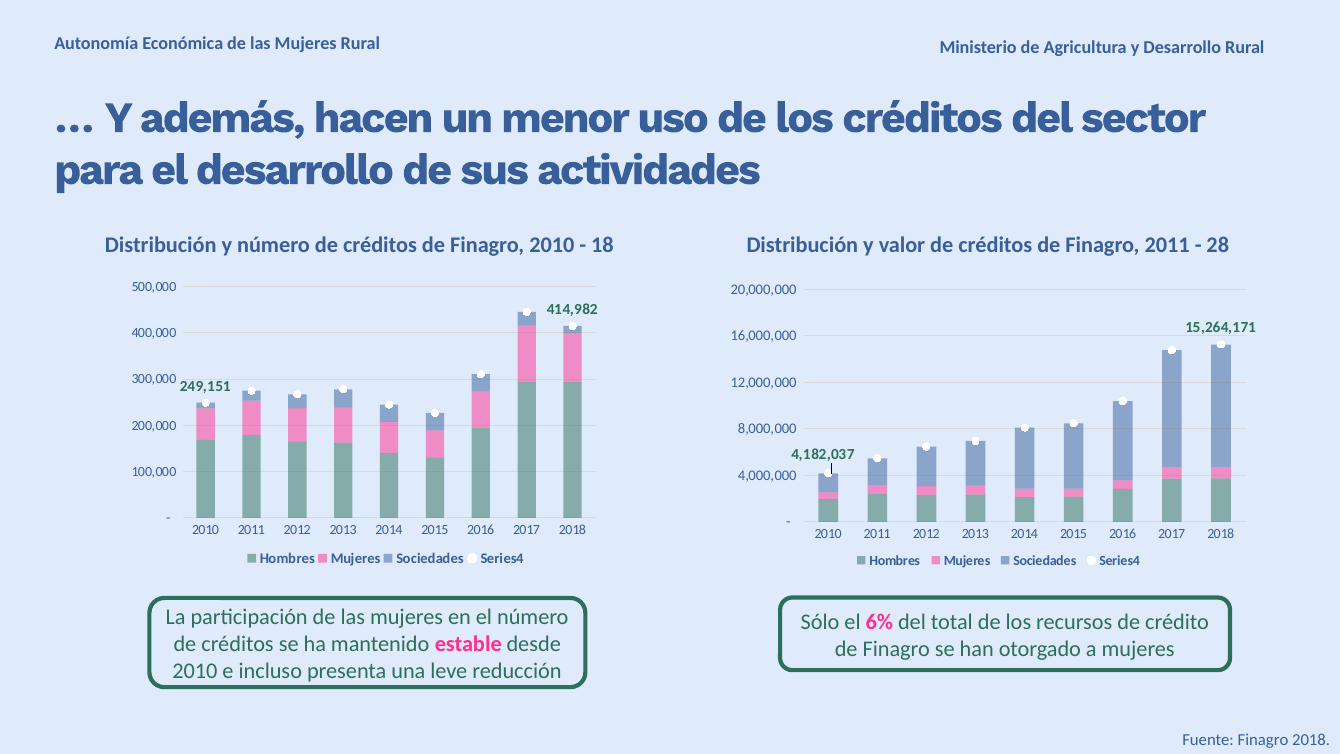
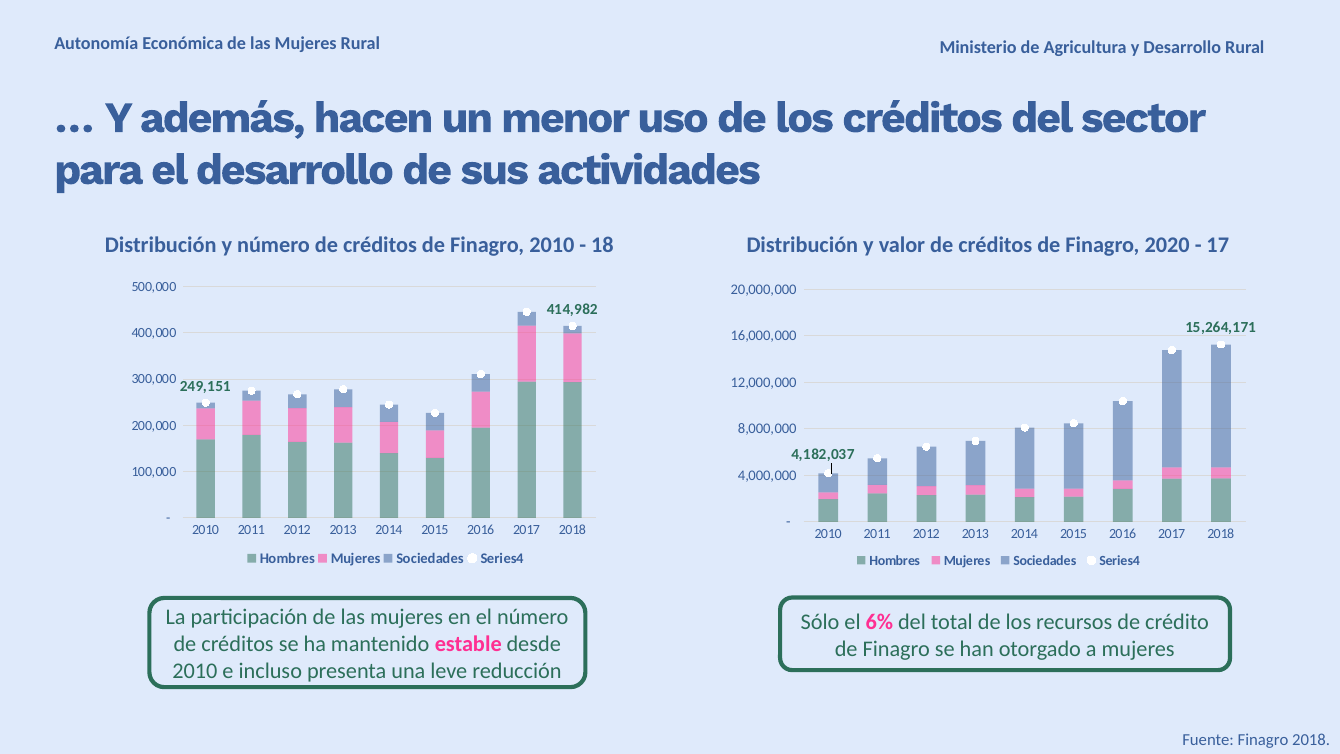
Finagro 2011: 2011 -> 2020
28: 28 -> 17
